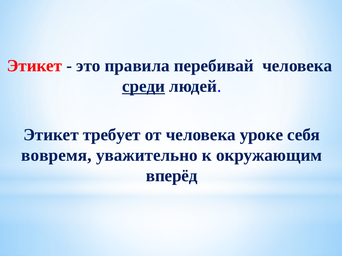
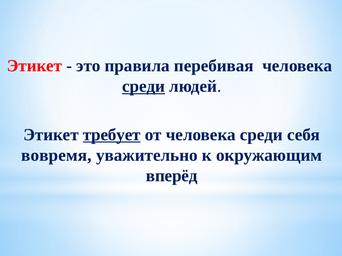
перебивай: перебивай -> перебивая
требует underline: none -> present
от человека уроке: уроке -> среди
